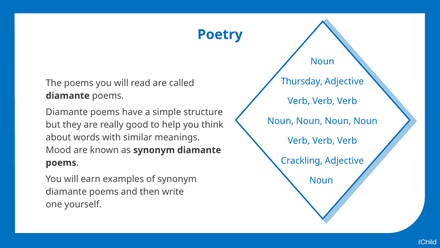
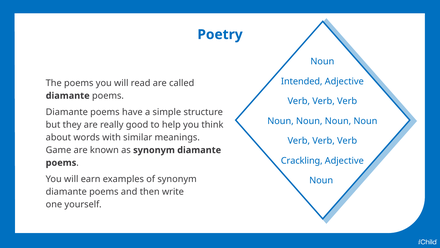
Thursday: Thursday -> Intended
Mood: Mood -> Game
